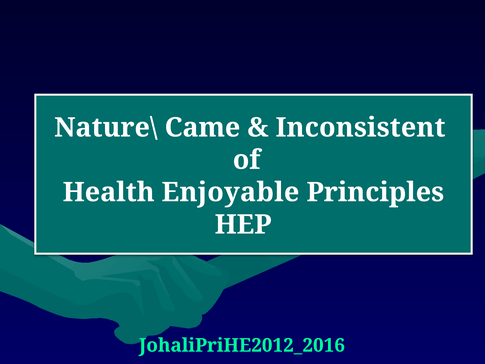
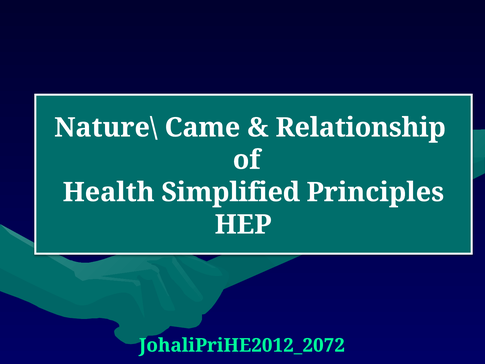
Inconsistent: Inconsistent -> Relationship
Enjoyable: Enjoyable -> Simplified
JohaliPriHE2012_2016: JohaliPriHE2012_2016 -> JohaliPriHE2012_2072
